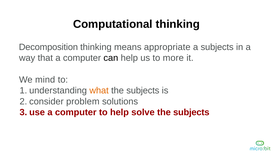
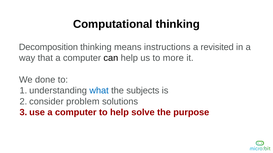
appropriate: appropriate -> instructions
a subjects: subjects -> revisited
mind: mind -> done
what colour: orange -> blue
solve the subjects: subjects -> purpose
